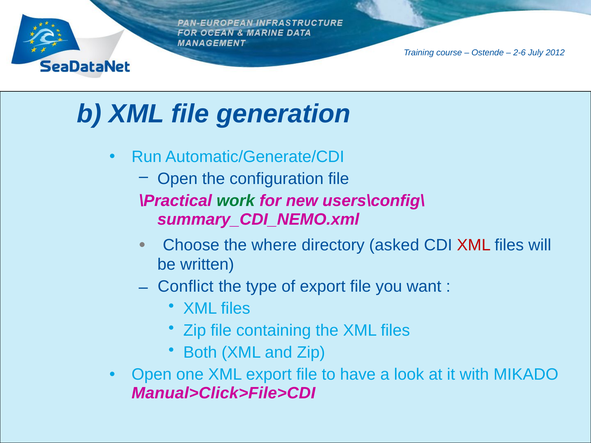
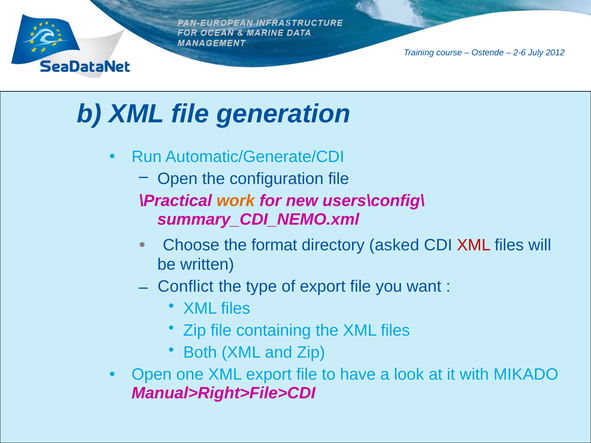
work colour: green -> orange
where: where -> format
Manual>Click>File>CDI: Manual>Click>File>CDI -> Manual>Right>File>CDI
